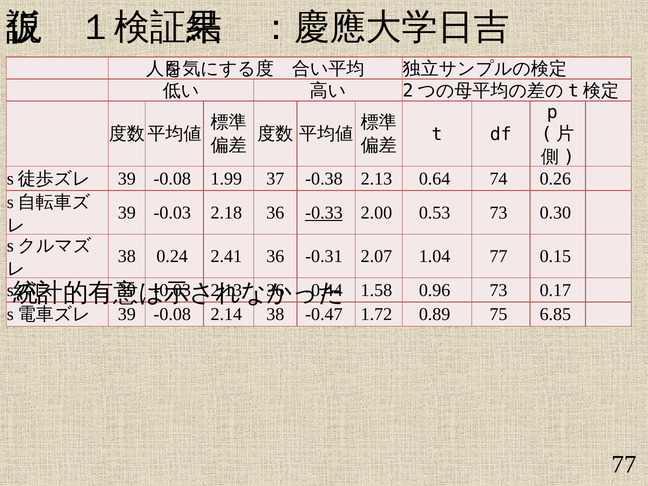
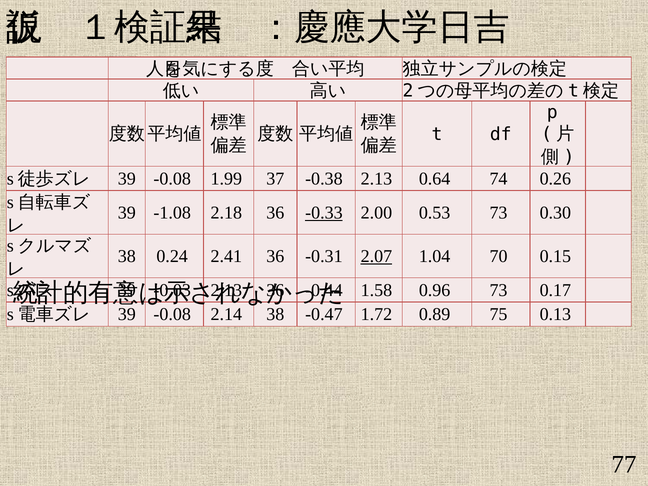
-0.03 at (172, 213): -0.03 -> -1.08
2.07 underline: none -> present
1.04 77: 77 -> 70
6.85: 6.85 -> 0.13
